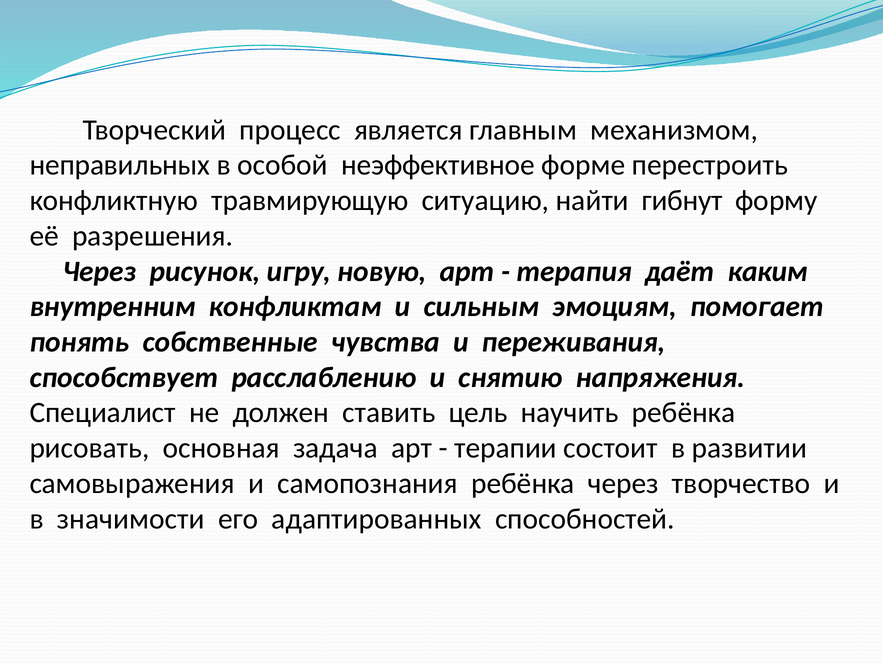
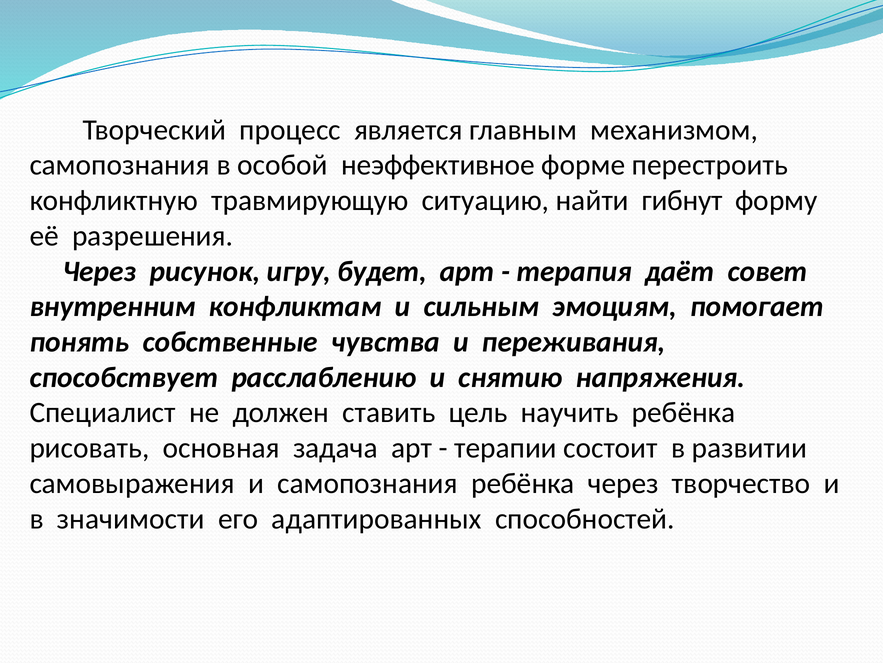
неправильных at (120, 165): неправильных -> самопознания
новую: новую -> будет
каким: каким -> совет
